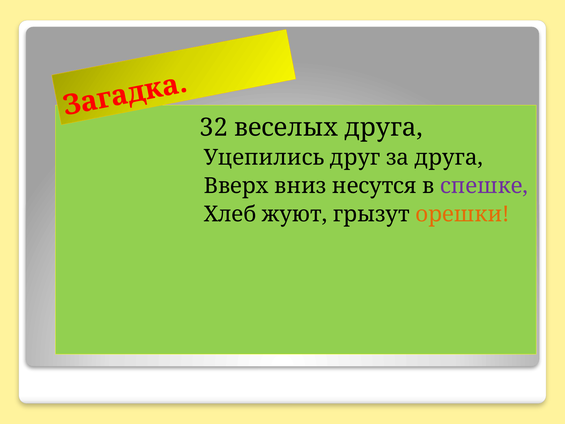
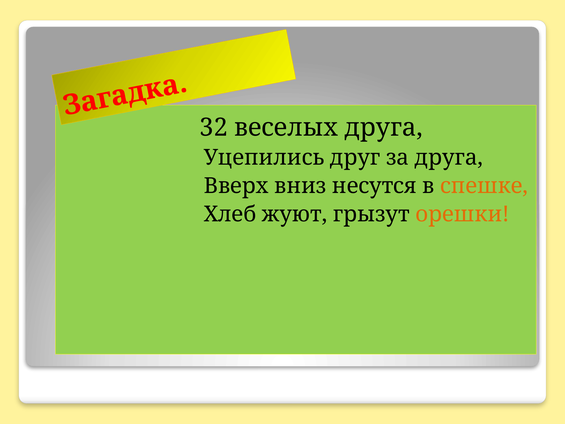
спешке colour: purple -> orange
